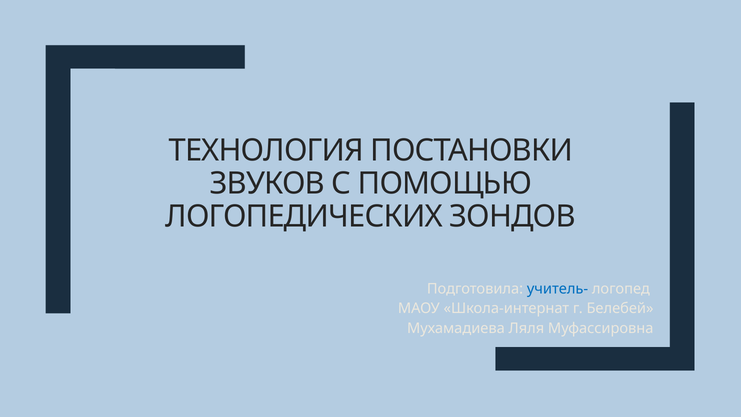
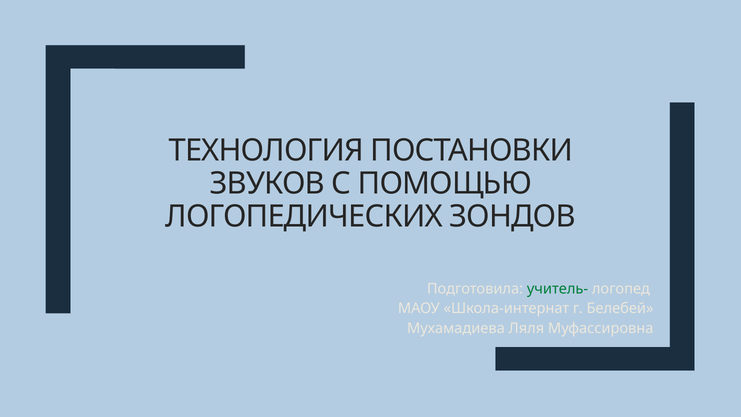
учитель- colour: blue -> green
